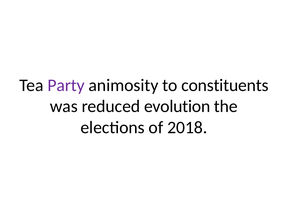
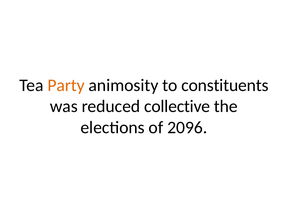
Party colour: purple -> orange
evolution: evolution -> collective
2018: 2018 -> 2096
